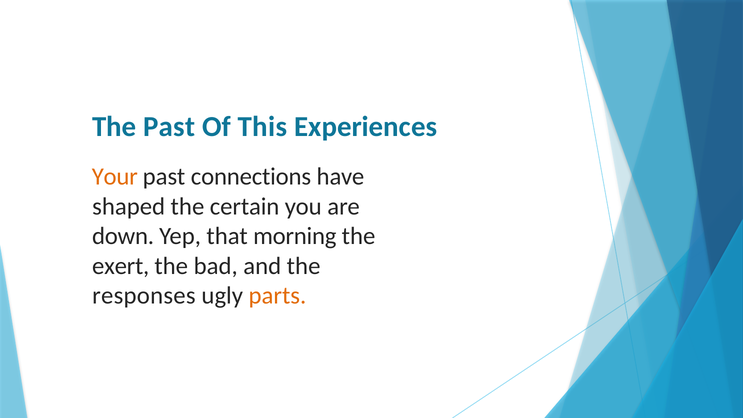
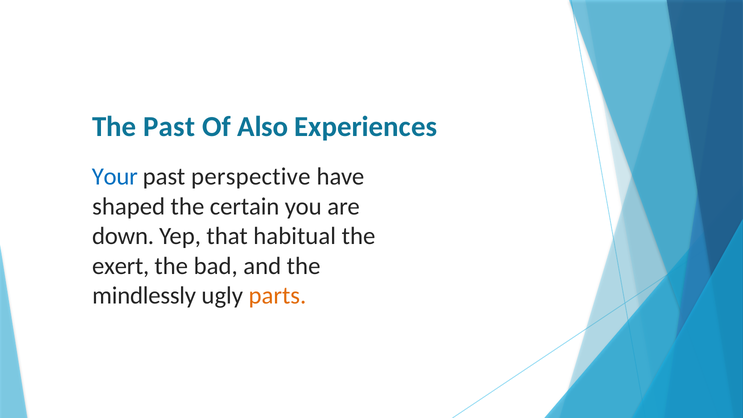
This: This -> Also
Your colour: orange -> blue
connections: connections -> perspective
morning: morning -> habitual
responses: responses -> mindlessly
